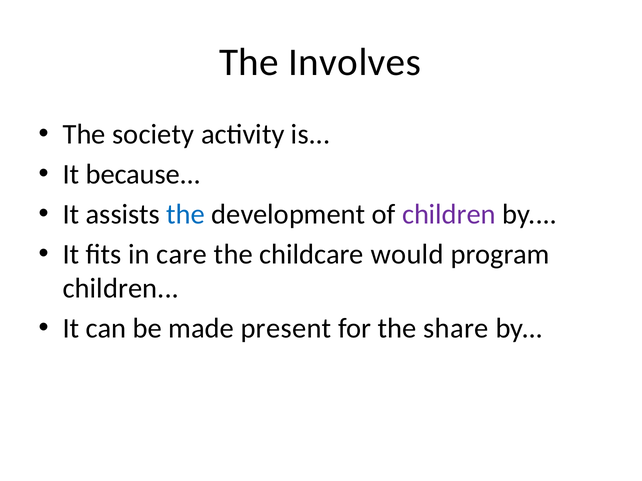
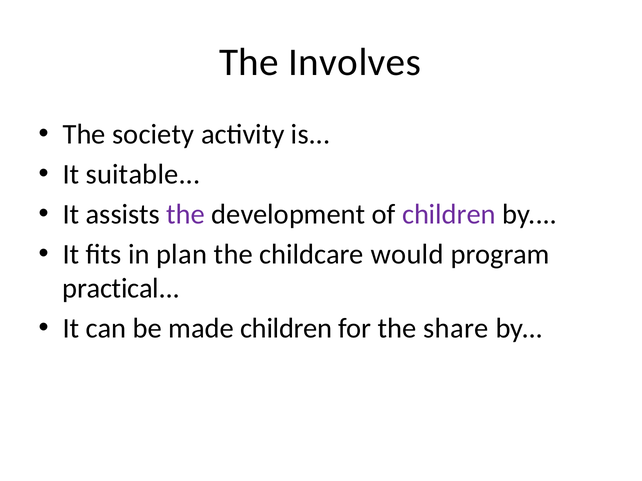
because: because -> suitable
the at (186, 215) colour: blue -> purple
care: care -> plan
children at (121, 289): children -> practical
made present: present -> children
